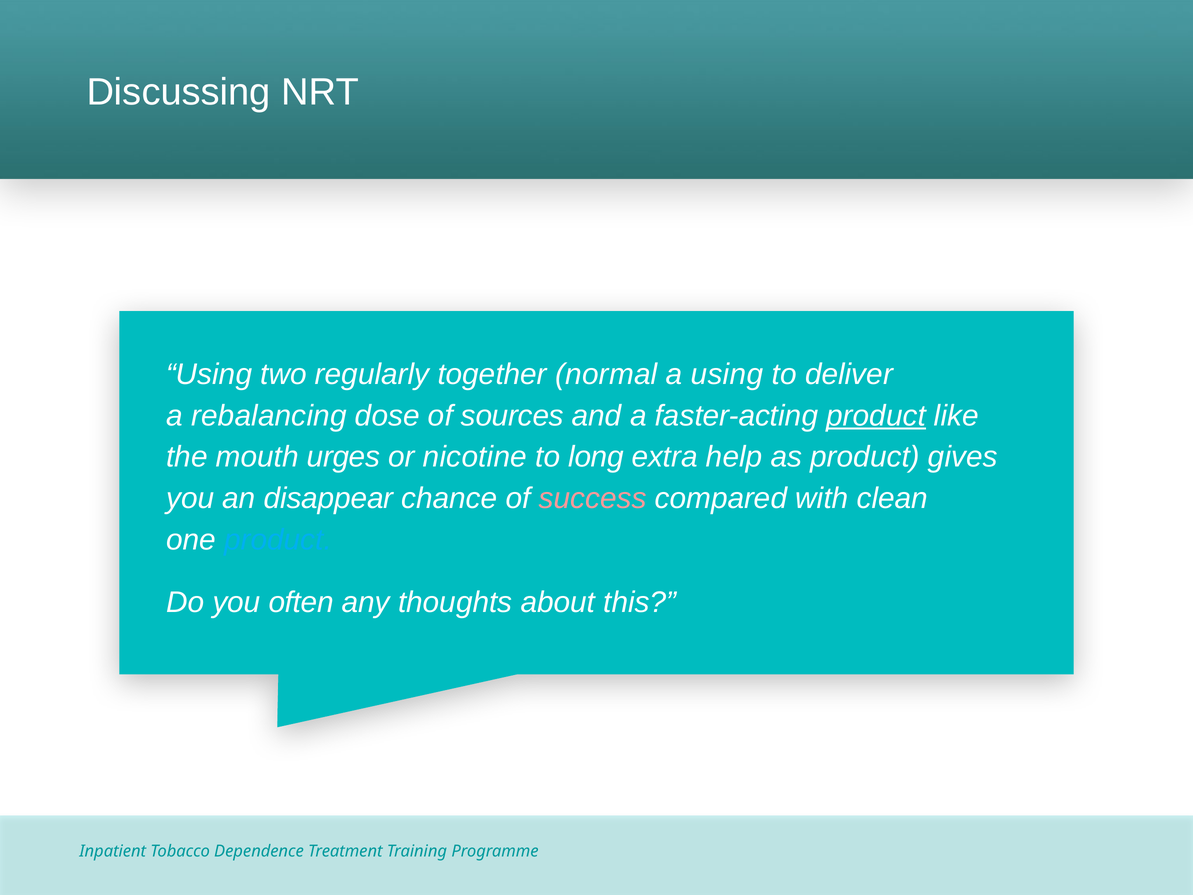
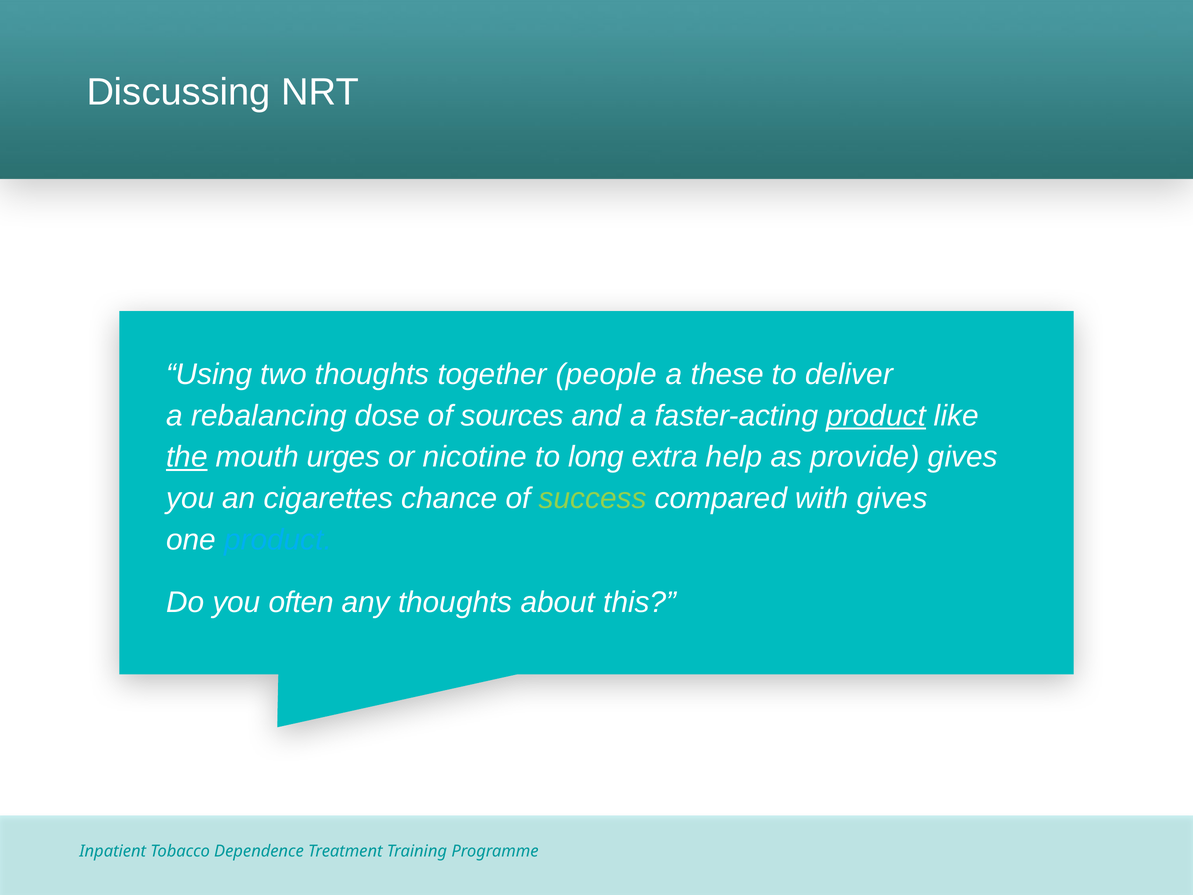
two regularly: regularly -> thoughts
normal: normal -> people
a using: using -> these
the underline: none -> present
as product: product -> provide
disappear: disappear -> cigarettes
success colour: pink -> light green
with clean: clean -> gives
